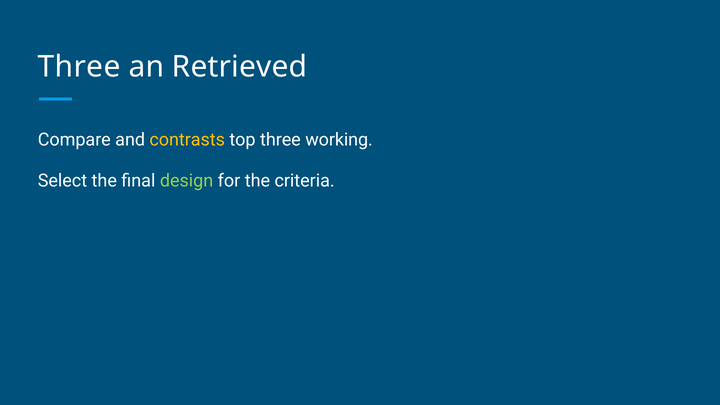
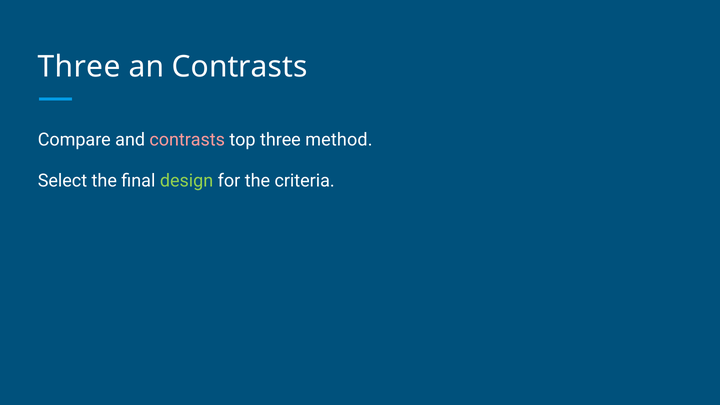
an Retrieved: Retrieved -> Contrasts
contrasts at (187, 140) colour: yellow -> pink
working: working -> method
